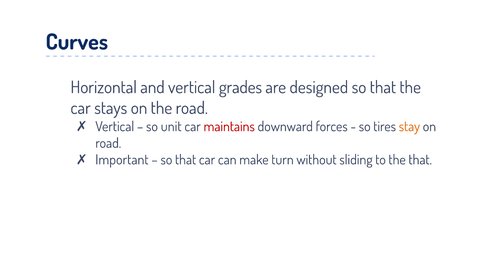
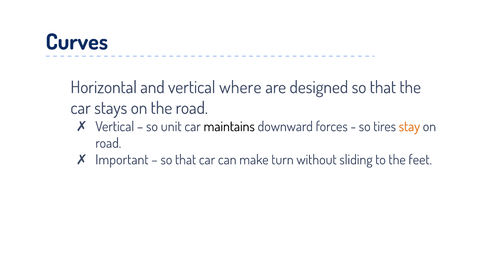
grades: grades -> where
maintains colour: red -> black
the that: that -> feet
